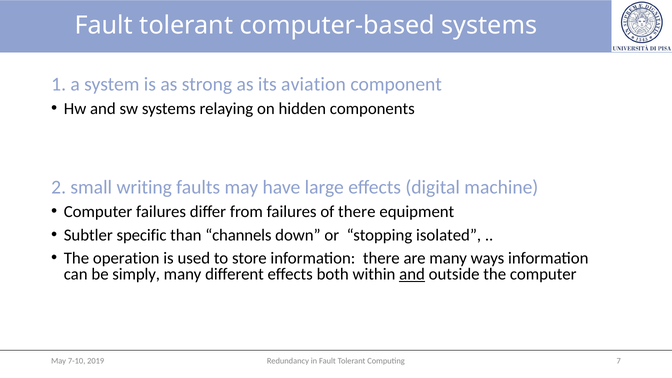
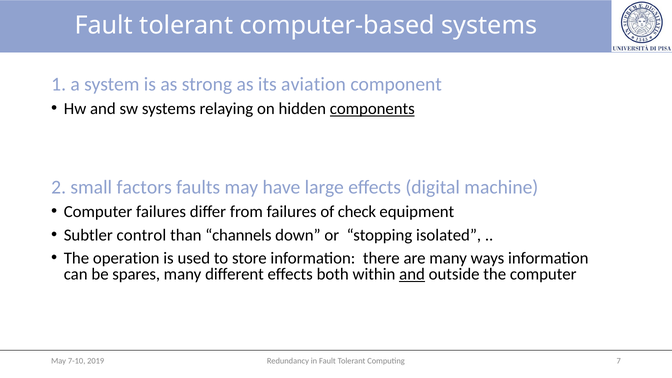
components underline: none -> present
writing: writing -> factors
of there: there -> check
specific: specific -> control
simply: simply -> spares
